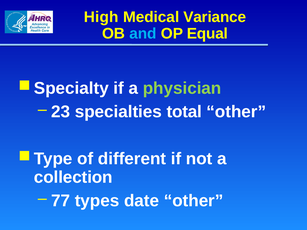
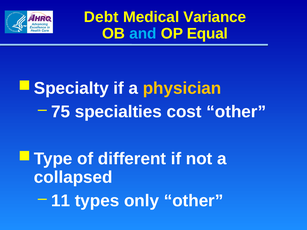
High: High -> Debt
physician colour: light green -> yellow
23: 23 -> 75
total: total -> cost
collection: collection -> collapsed
77: 77 -> 11
date: date -> only
